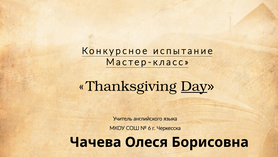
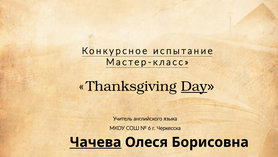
Чачева underline: none -> present
